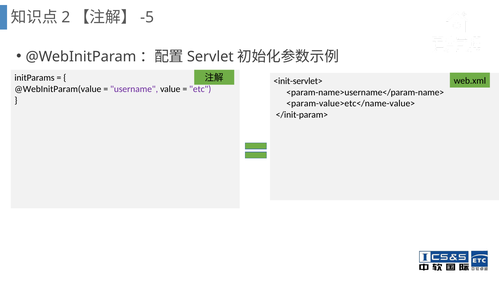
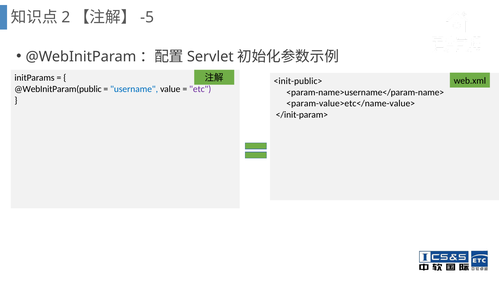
<init-servlet>: <init-servlet> -> <init-public>
@WebInitParam(value: @WebInitParam(value -> @WebInitParam(public
username colour: purple -> blue
